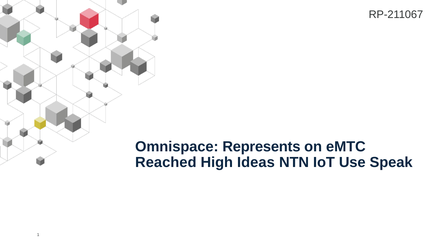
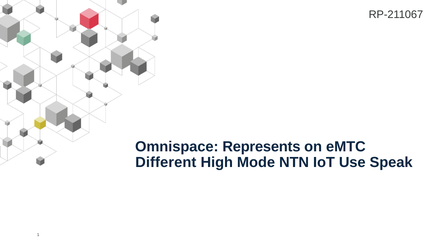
Reached: Reached -> Different
Ideas: Ideas -> Mode
